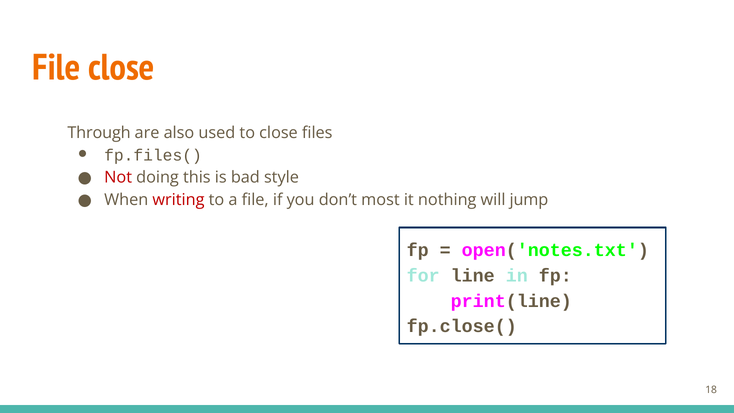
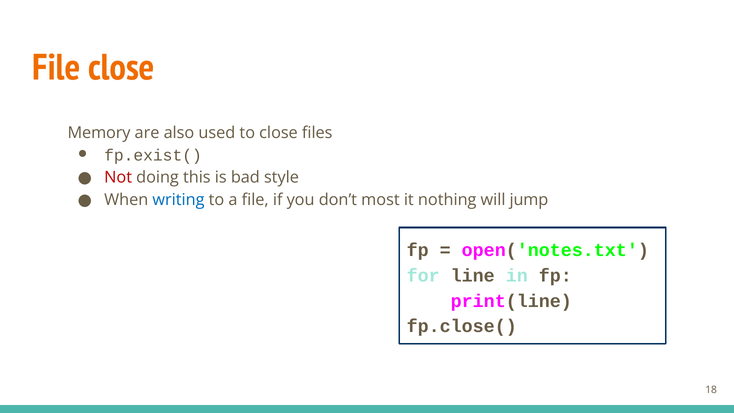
Through: Through -> Memory
fp.files(: fp.files( -> fp.exist(
writing colour: red -> blue
